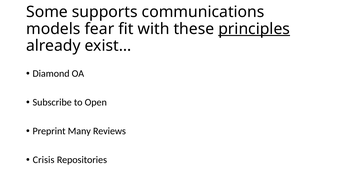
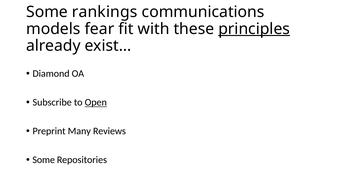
supports: supports -> rankings
Open underline: none -> present
Crisis at (44, 160): Crisis -> Some
